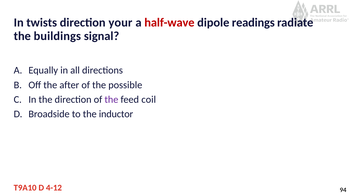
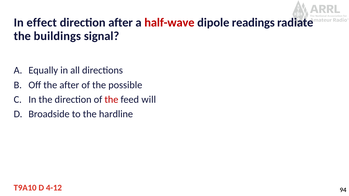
twists: twists -> effect
direction your: your -> after
the at (111, 100) colour: purple -> red
coil: coil -> will
inductor: inductor -> hardline
